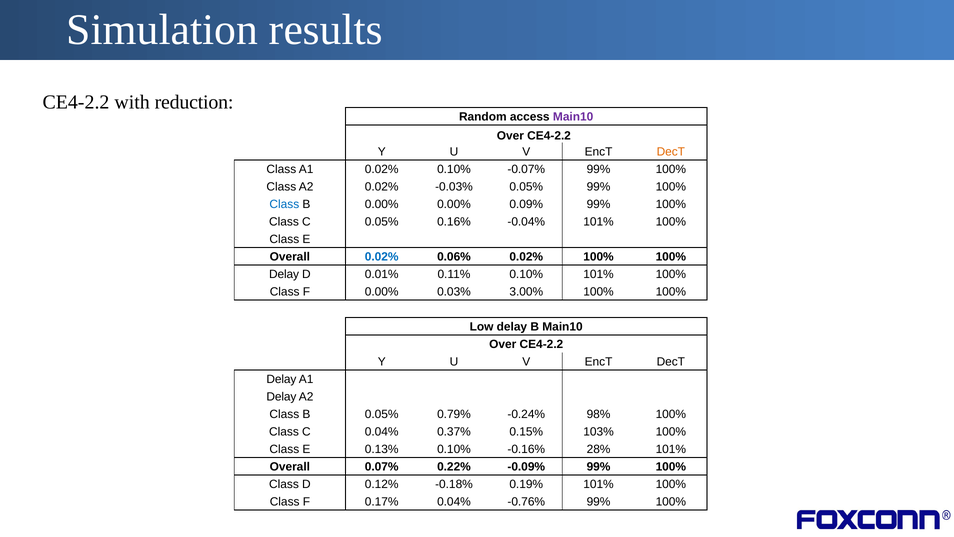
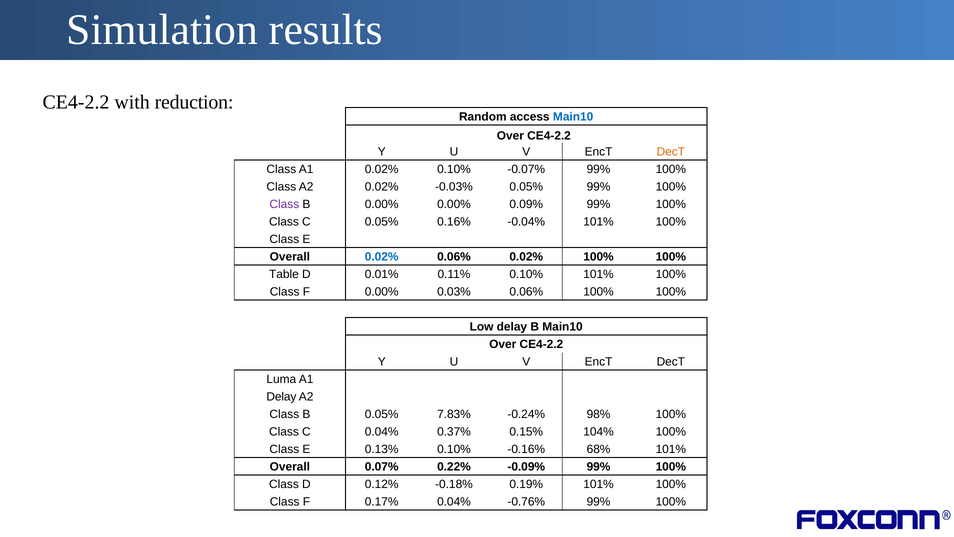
Main10 at (573, 117) colour: purple -> blue
Class at (284, 204) colour: blue -> purple
Delay at (284, 274): Delay -> Table
0.03% 3.00%: 3.00% -> 0.06%
Delay at (281, 379): Delay -> Luma
0.79%: 0.79% -> 7.83%
103%: 103% -> 104%
28%: 28% -> 68%
